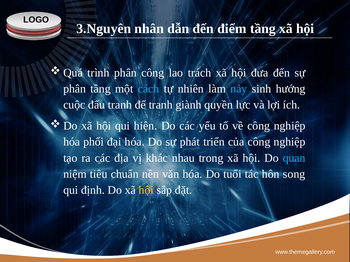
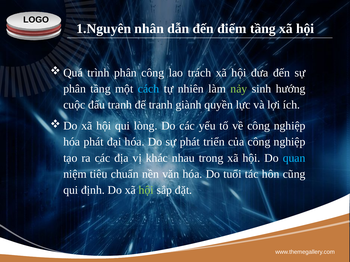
3.Nguyên: 3.Nguyên -> 1.Nguyên
nảy colour: light blue -> light green
hiện: hiện -> lòng
hóa phối: phối -> phát
song: song -> cũng
hội at (146, 190) colour: yellow -> light green
